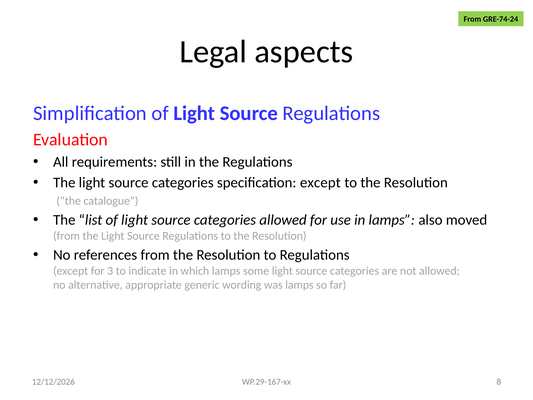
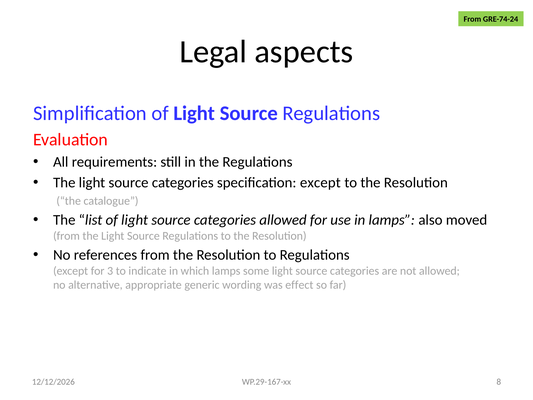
was lamps: lamps -> effect
